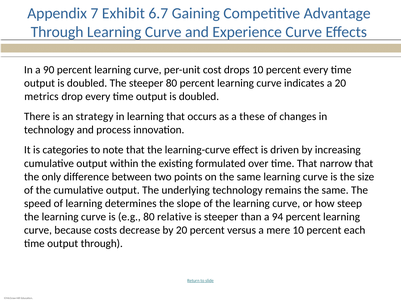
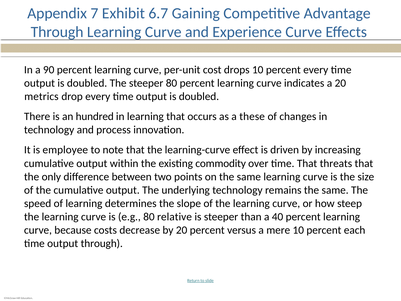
strategy: strategy -> hundred
categories: categories -> employee
formulated: formulated -> commodity
narrow: narrow -> threats
94: 94 -> 40
